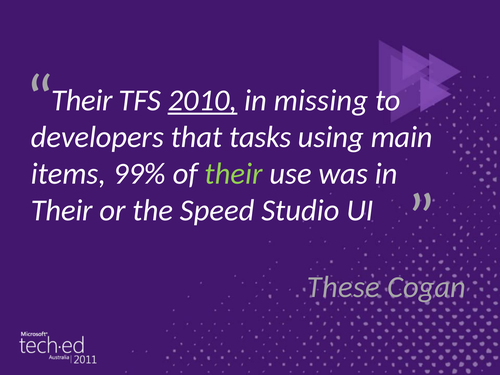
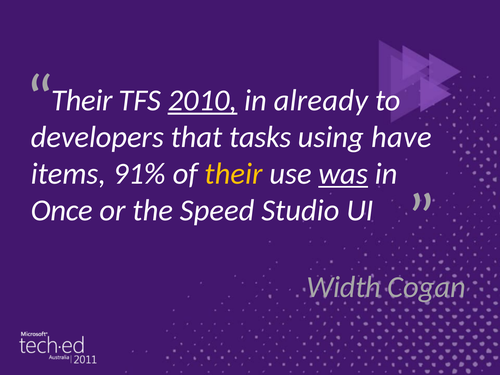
missing: missing -> already
main: main -> have
99%: 99% -> 91%
their at (234, 174) colour: light green -> yellow
was underline: none -> present
Their at (62, 210): Their -> Once
These: These -> Width
